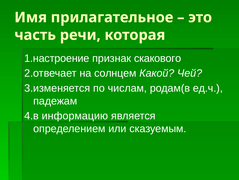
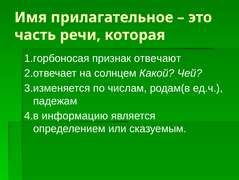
1.настроение: 1.настроение -> 1.горбоносая
скакового: скакового -> отвечают
